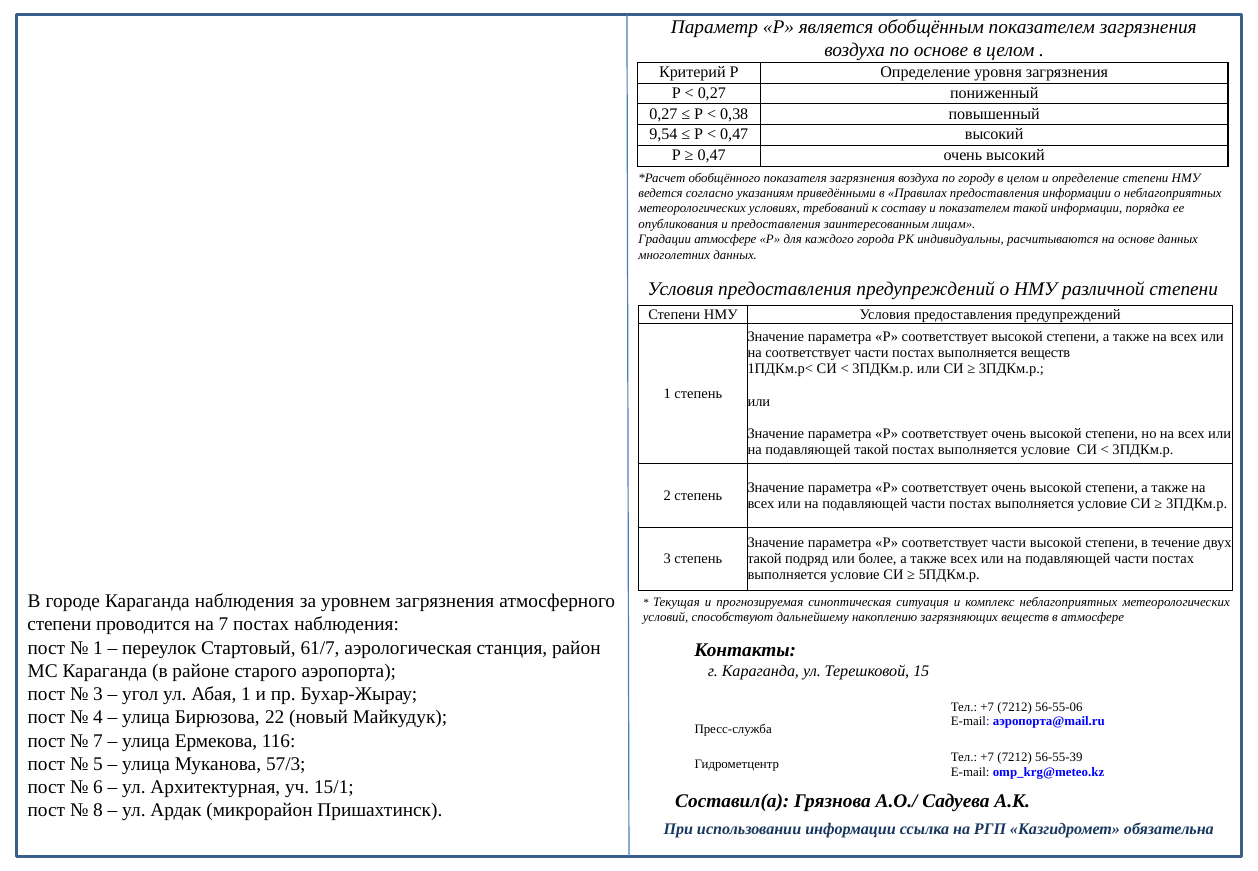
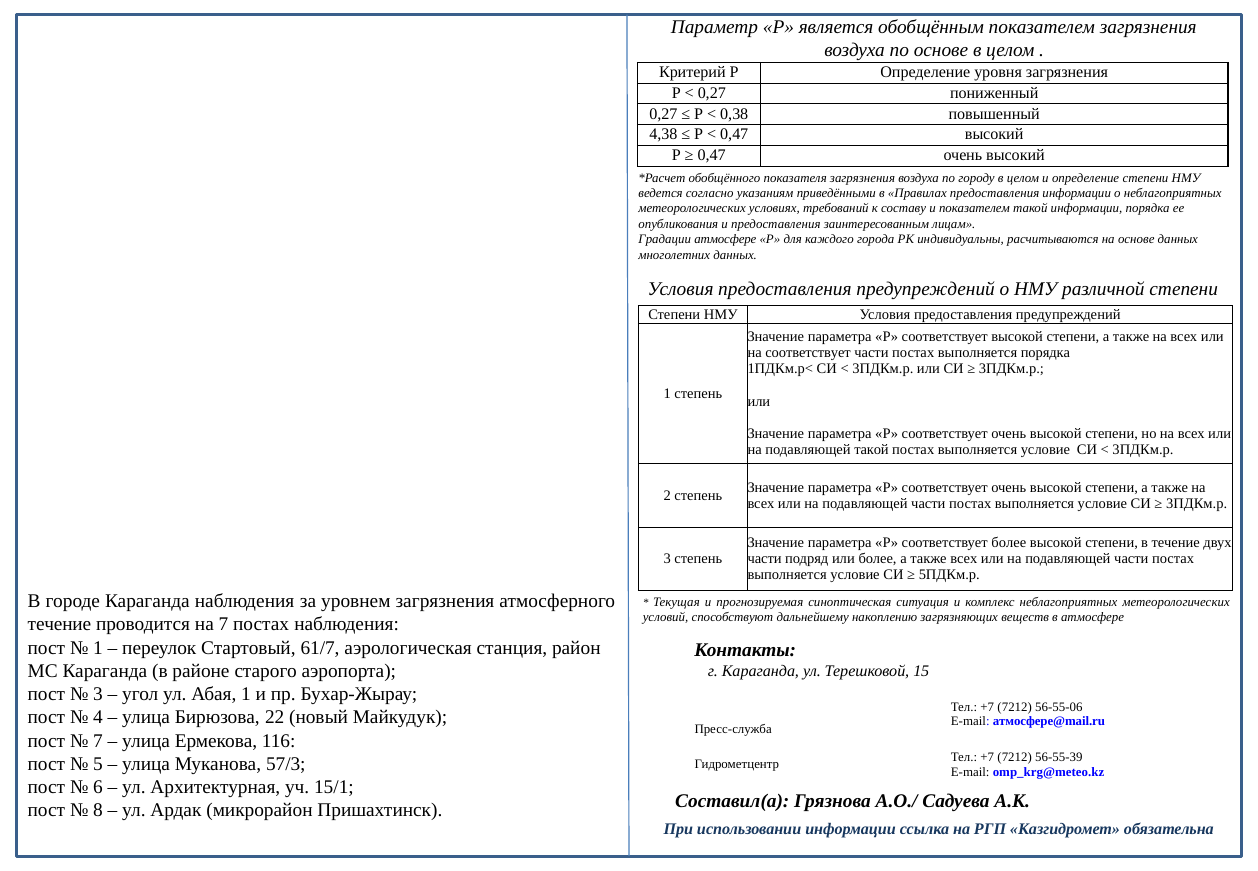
9,54: 9,54 -> 4,38
выполняется веществ: веществ -> порядка
Р соответствует части: части -> более
такой at (765, 559): такой -> части
степени at (59, 624): степени -> течение
аэропорта@mail.ru: аэропорта@mail.ru -> атмосфере@mail.ru
